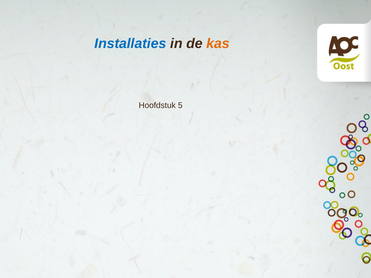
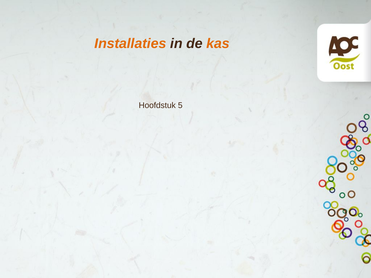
Installaties colour: blue -> orange
